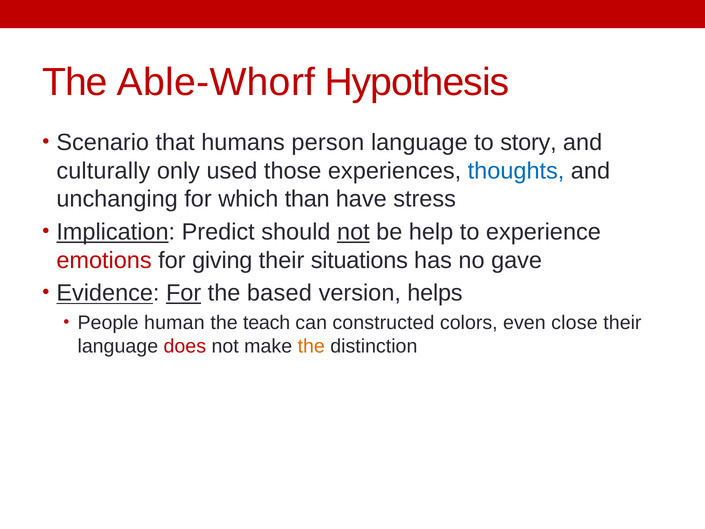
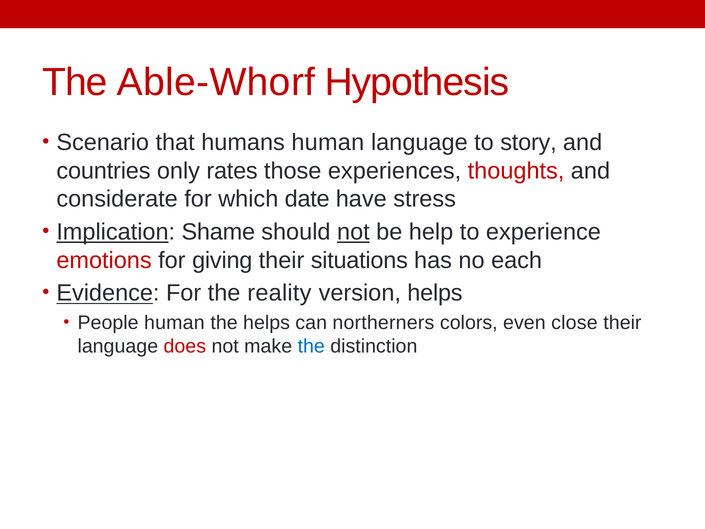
humans person: person -> human
culturally: culturally -> countries
used: used -> rates
thoughts colour: blue -> red
unchanging: unchanging -> considerate
than: than -> date
Predict: Predict -> Shame
gave: gave -> each
For at (184, 293) underline: present -> none
based: based -> reality
the teach: teach -> helps
constructed: constructed -> northerners
the at (311, 346) colour: orange -> blue
